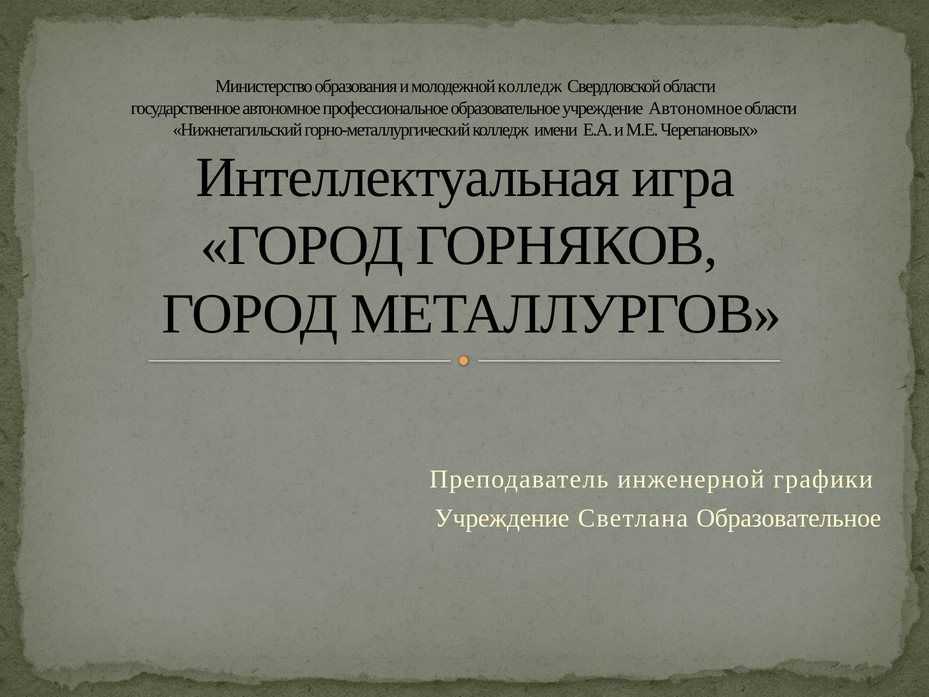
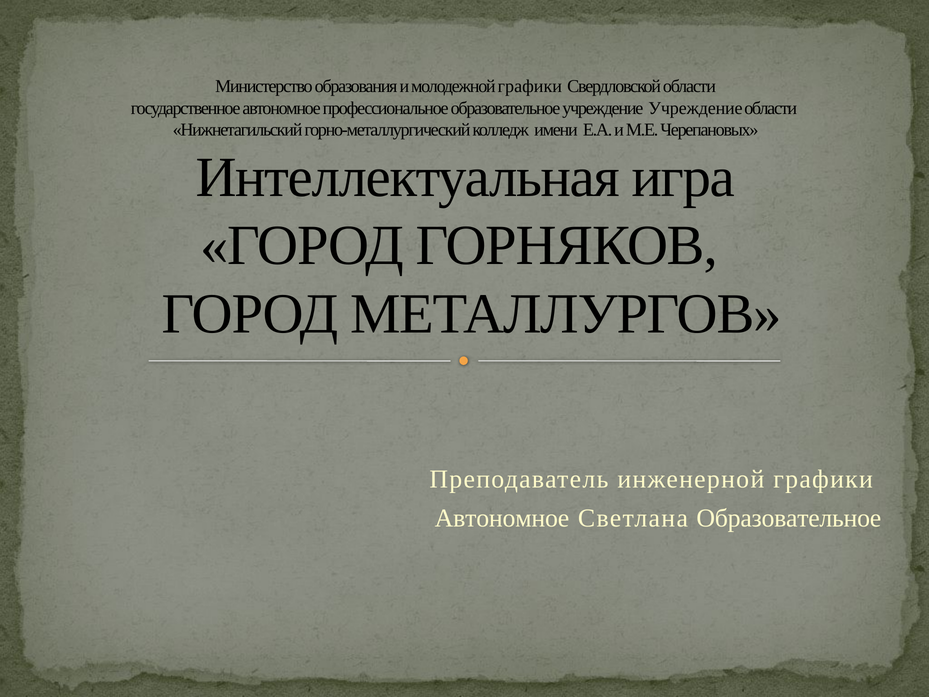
молодежной колледж: колледж -> графики
учреждение Автономное: Автономное -> Учреждение
Учреждение at (502, 518): Учреждение -> Автономное
